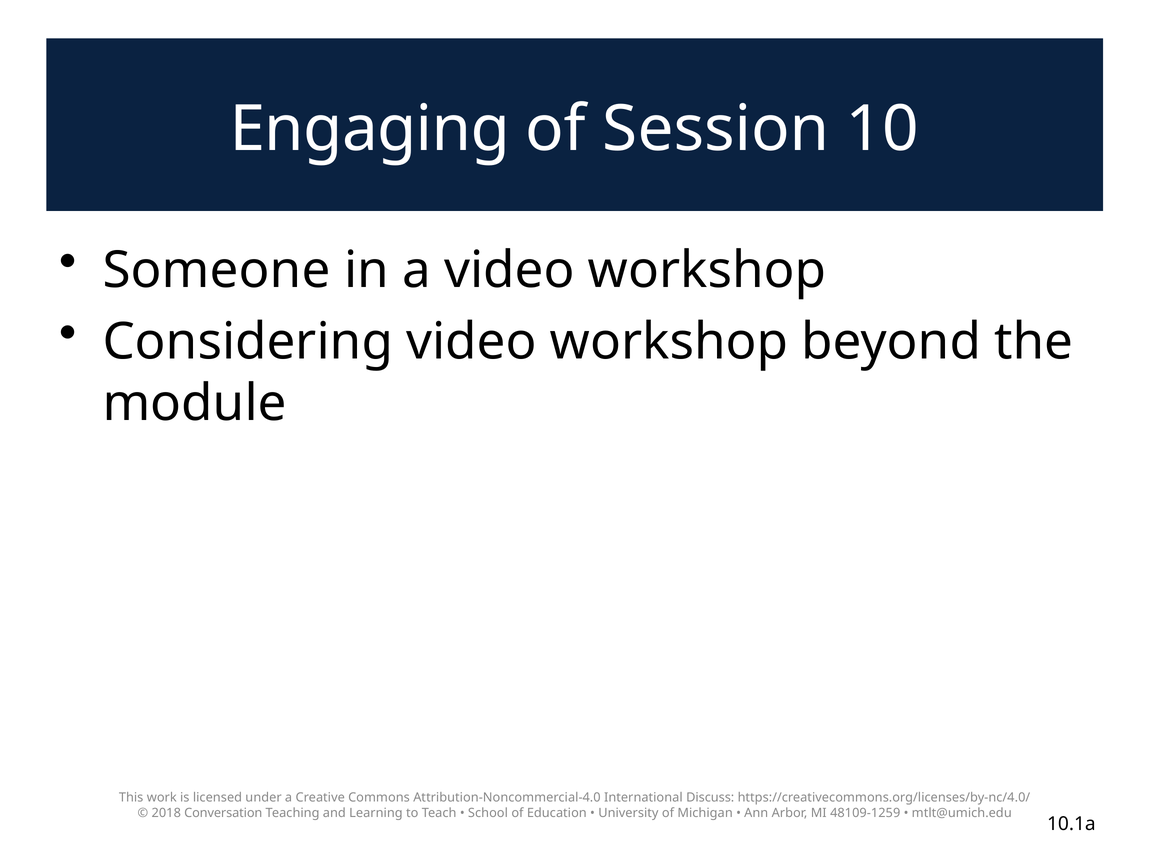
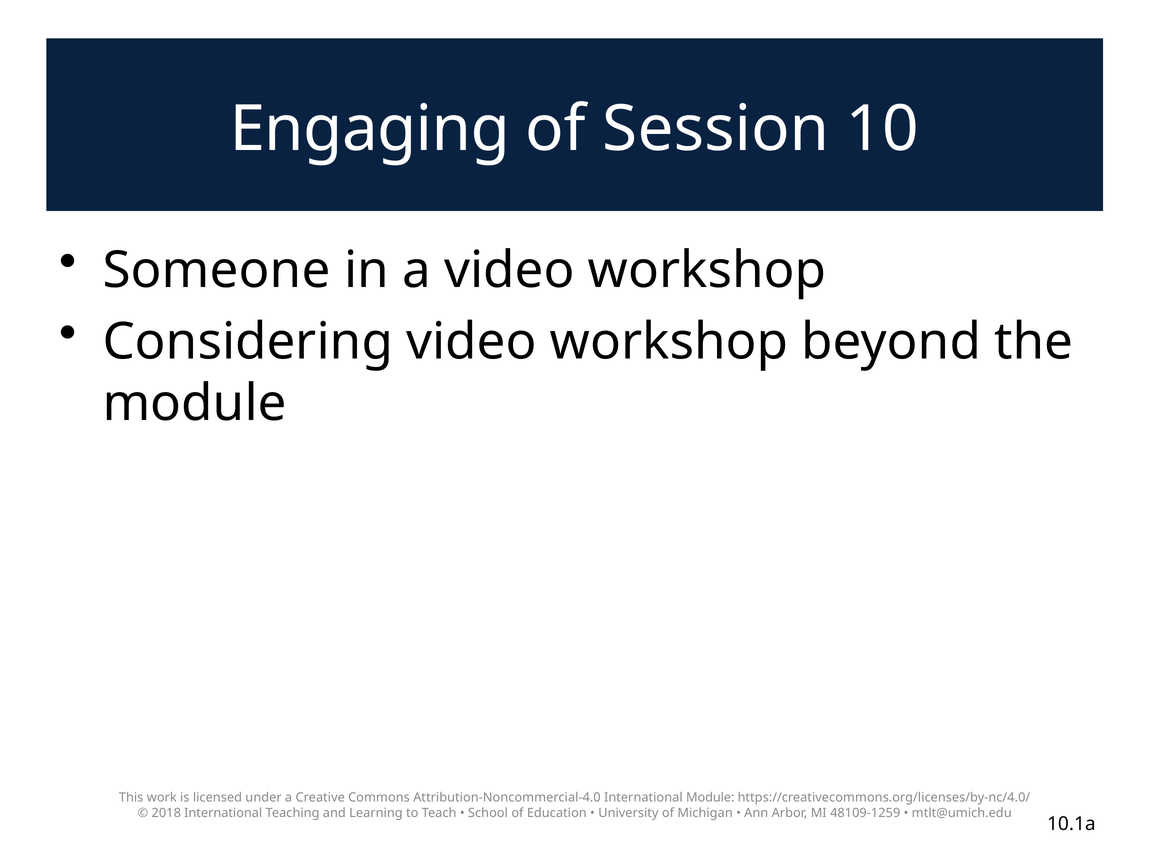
International Discuss: Discuss -> Module
2018 Conversation: Conversation -> International
